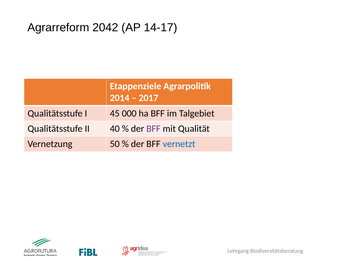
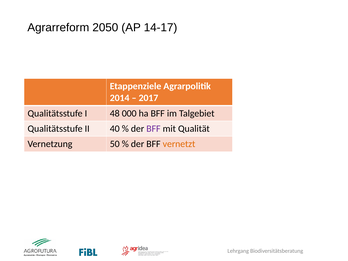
2042: 2042 -> 2050
45: 45 -> 48
vernetzt colour: blue -> orange
